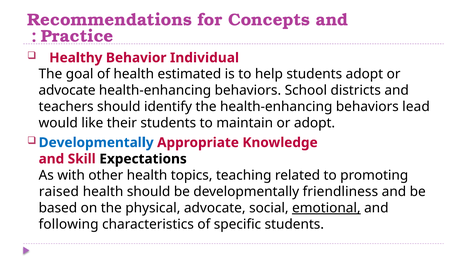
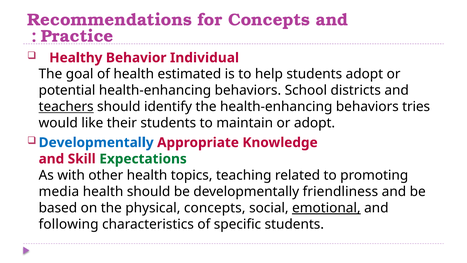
advocate at (67, 90): advocate -> potential
teachers underline: none -> present
lead: lead -> tries
Expectations colour: black -> green
raised: raised -> media
physical advocate: advocate -> concepts
